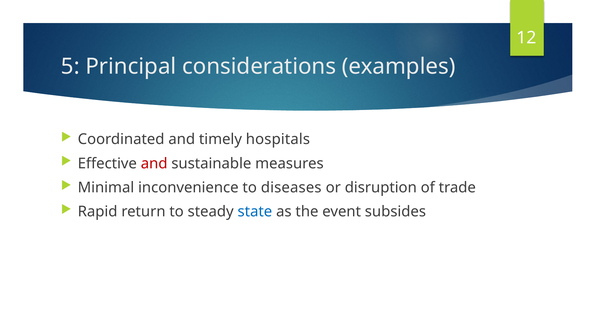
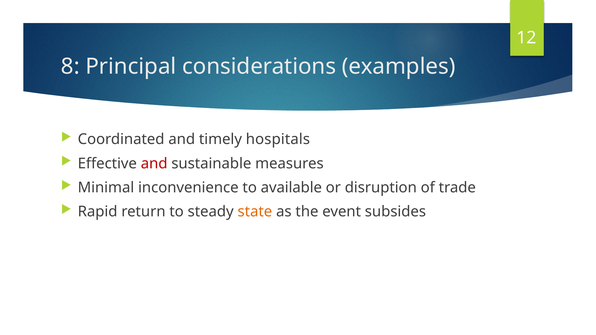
5: 5 -> 8
diseases: diseases -> available
state colour: blue -> orange
